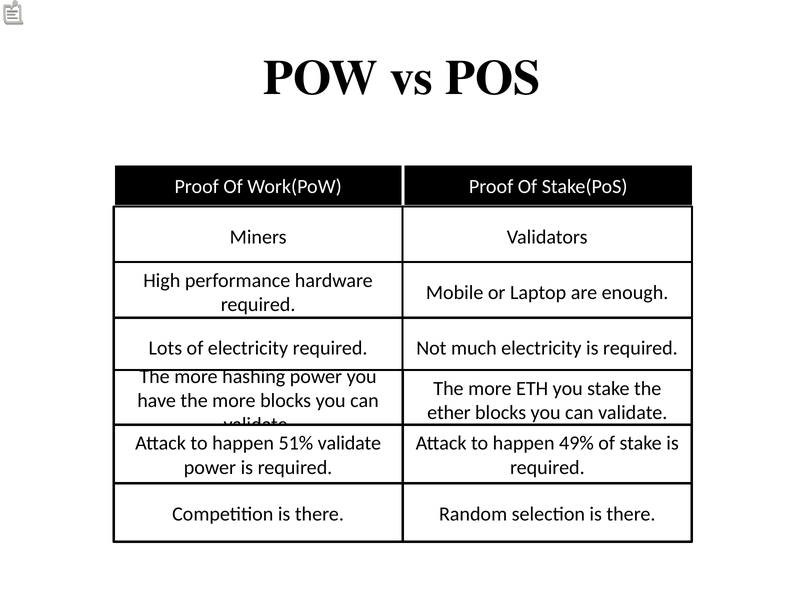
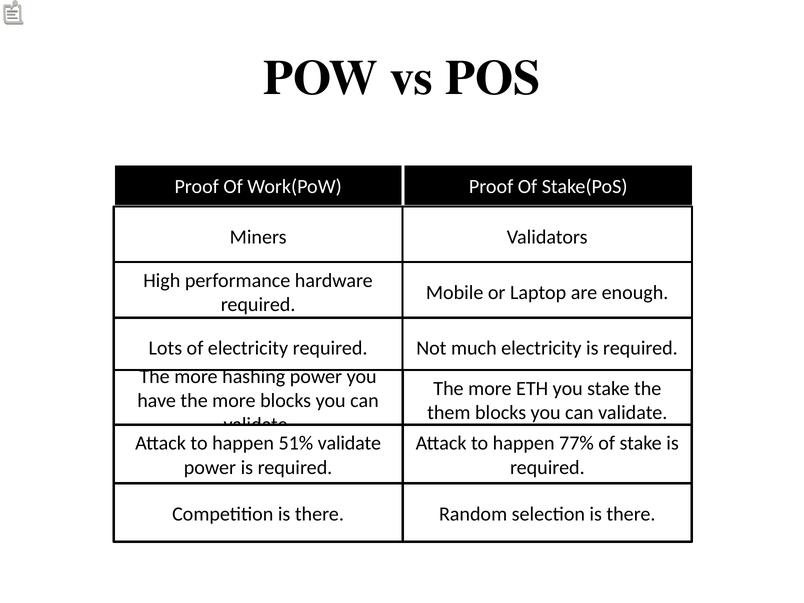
ether: ether -> them
49%: 49% -> 77%
